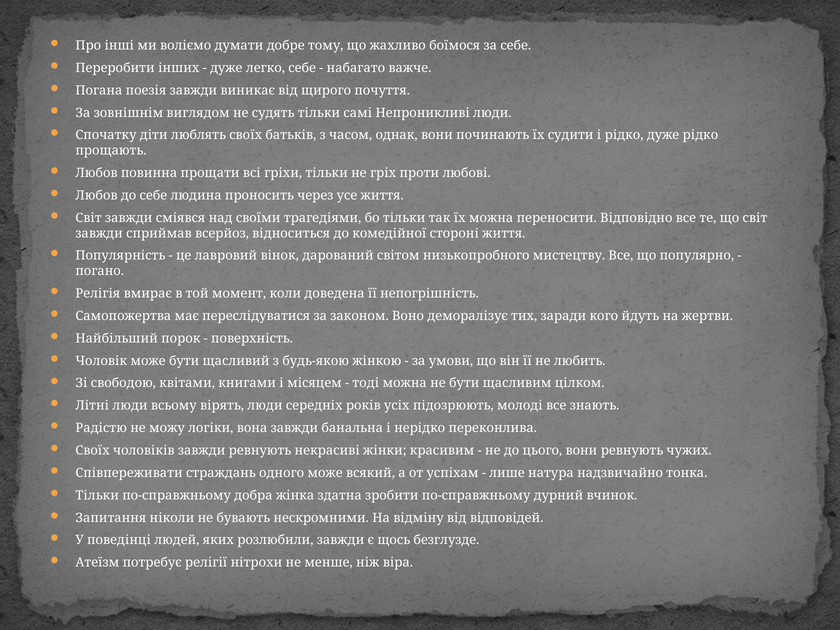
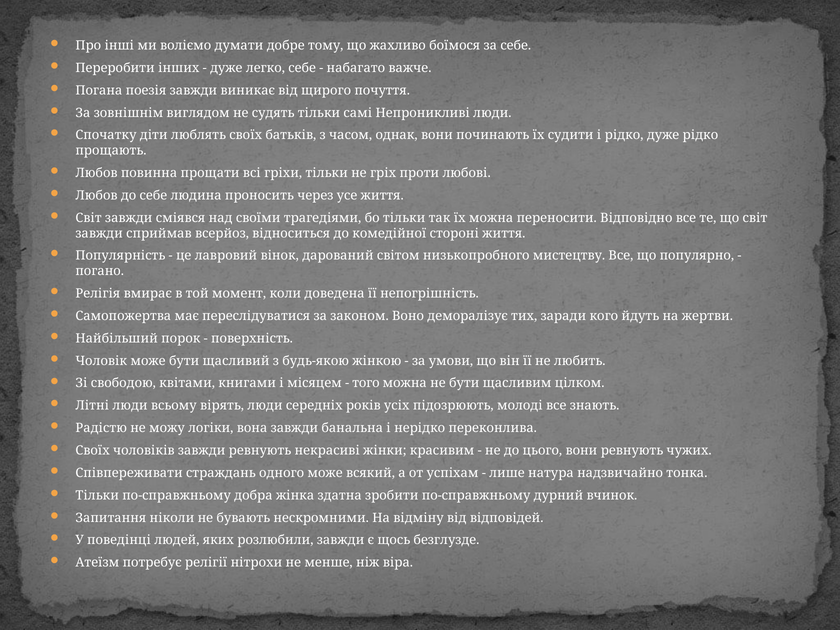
тоді: тоді -> того
